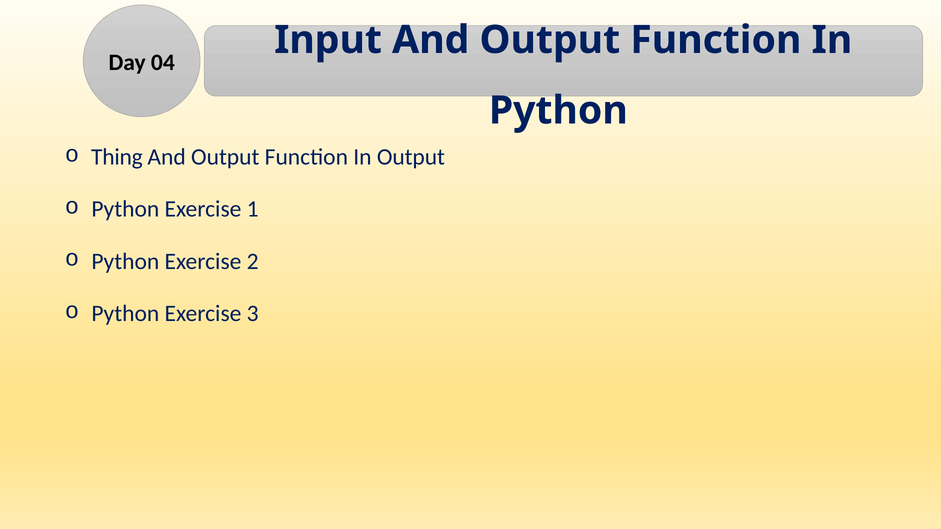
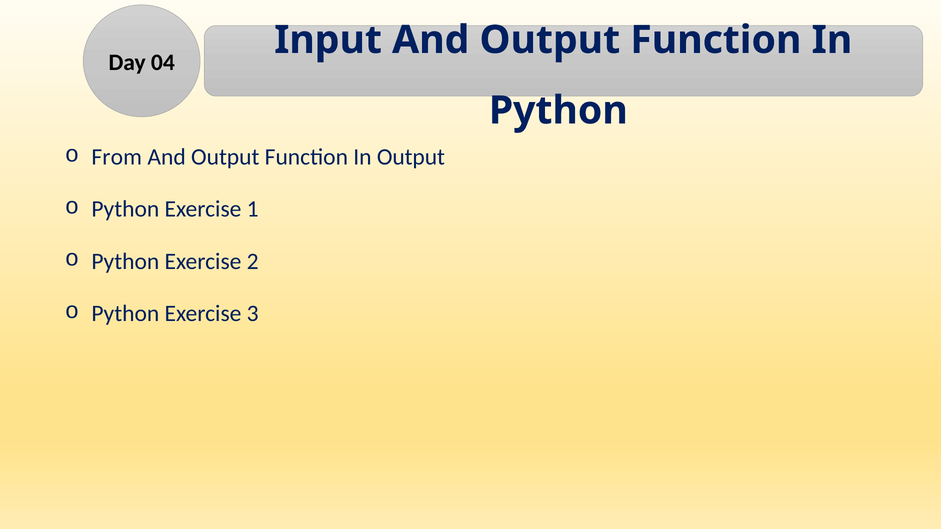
Thing: Thing -> From
